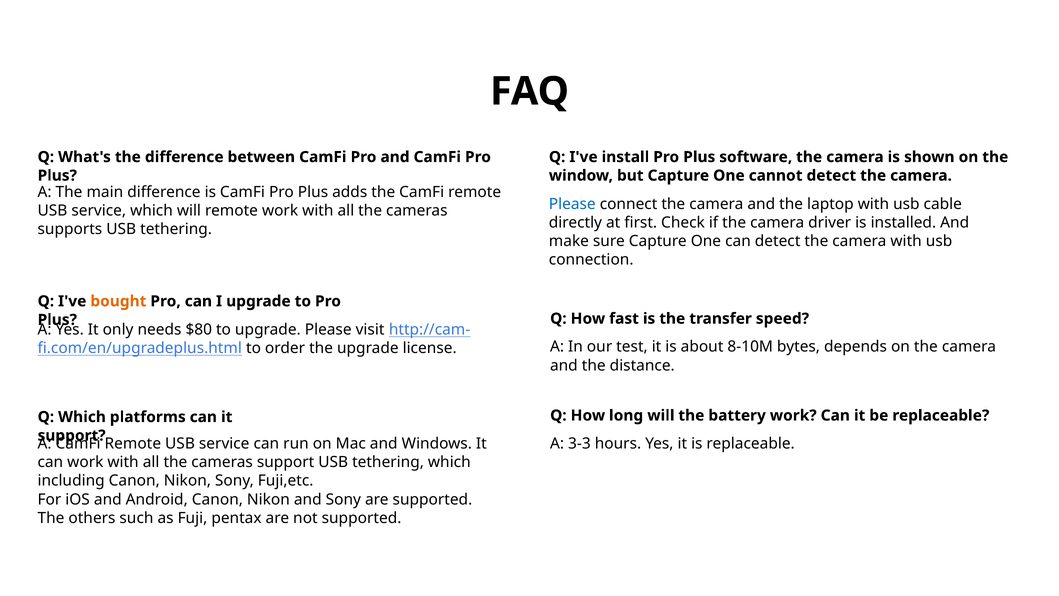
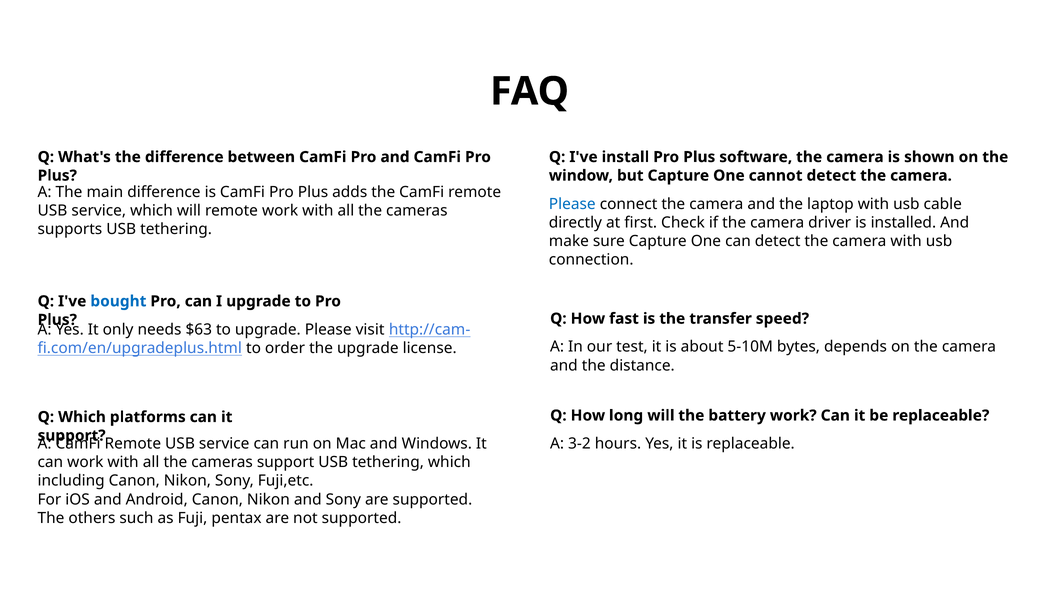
bought colour: orange -> blue
$80: $80 -> $63
8-10M: 8-10M -> 5-10M
3-3: 3-3 -> 3-2
